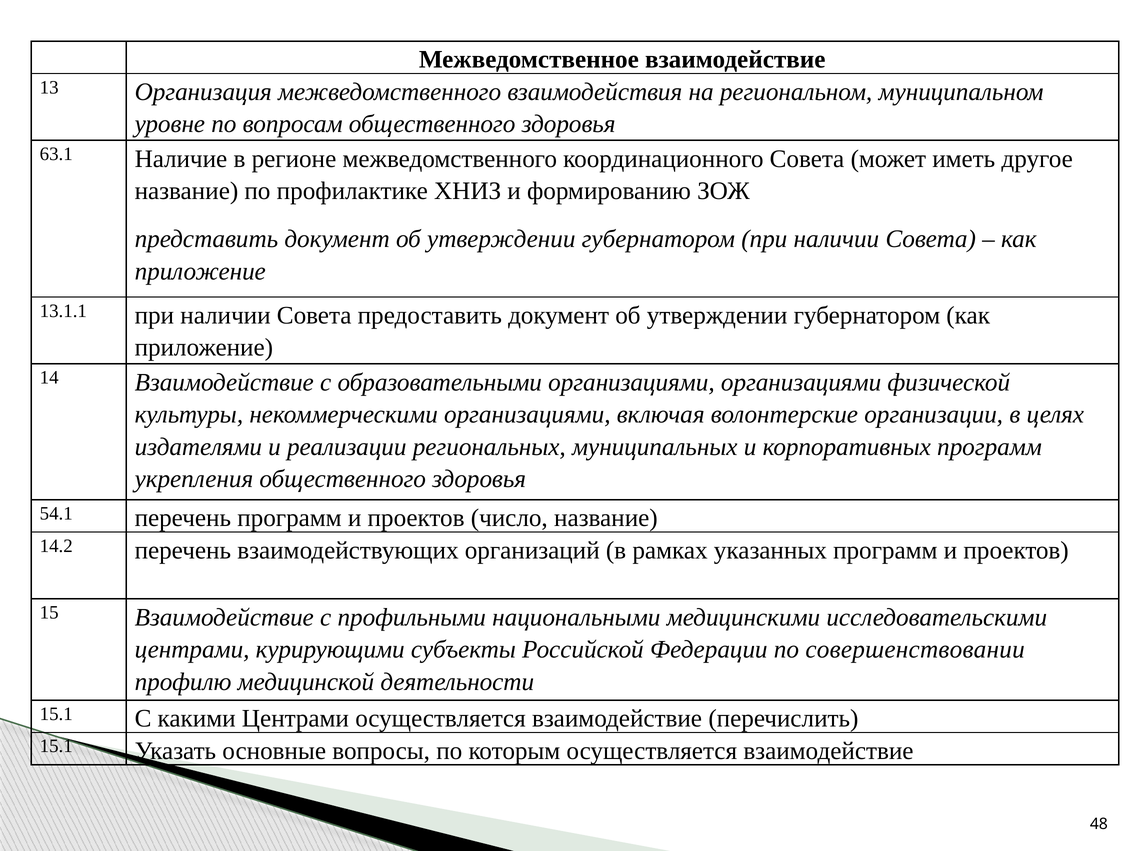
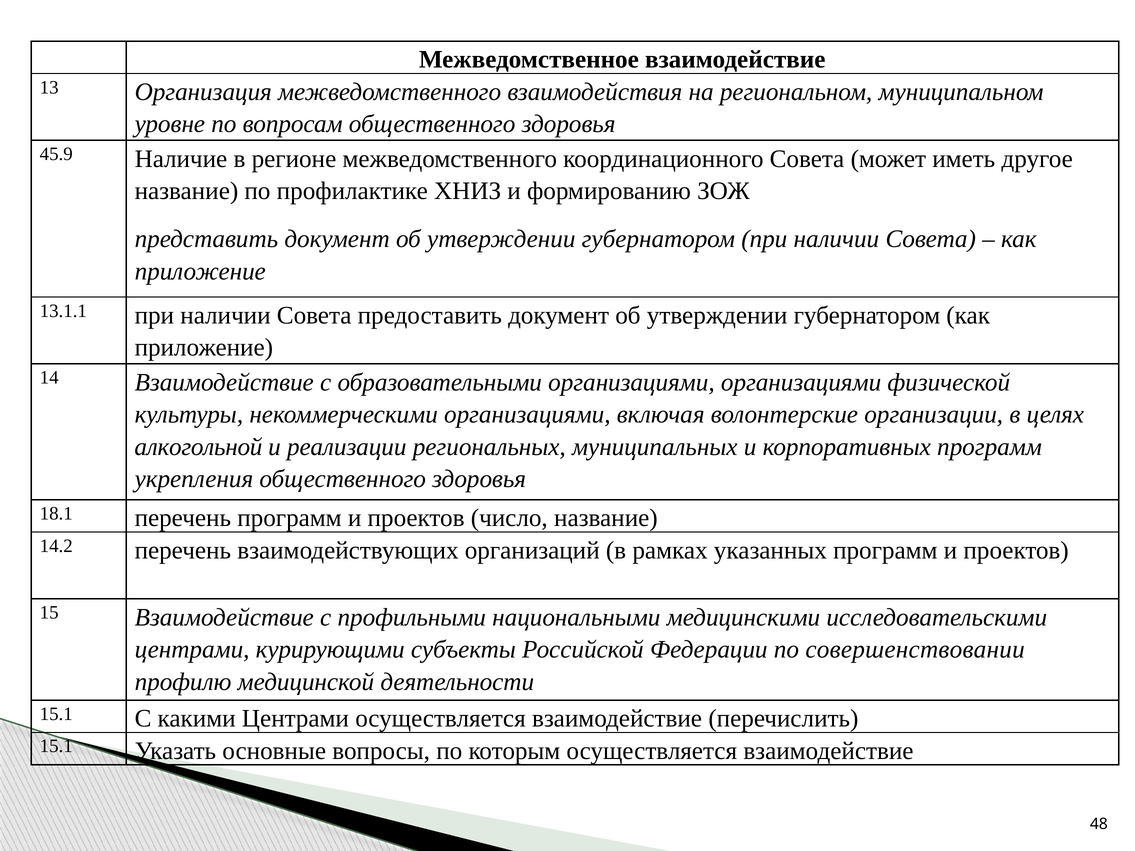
63.1: 63.1 -> 45.9
издателями: издателями -> алкогольной
54.1: 54.1 -> 18.1
